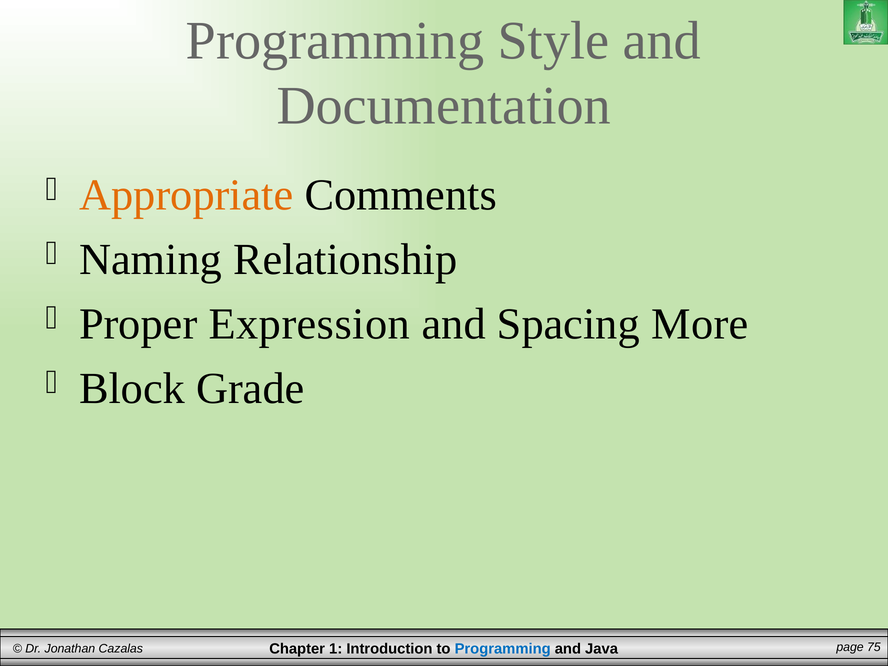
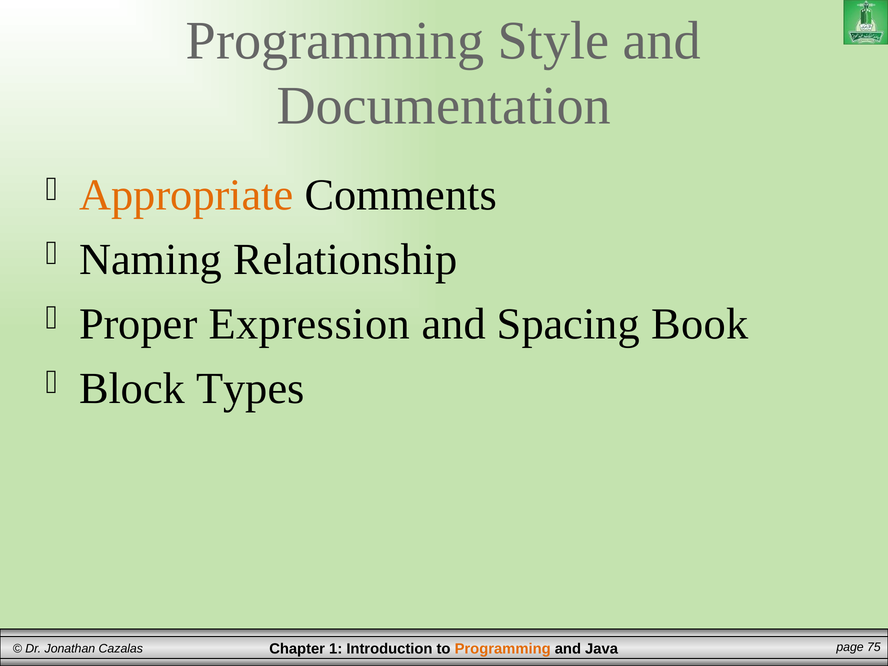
More: More -> Book
Grade: Grade -> Types
Programming at (503, 649) colour: blue -> orange
